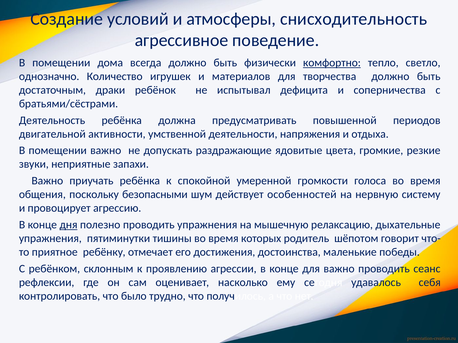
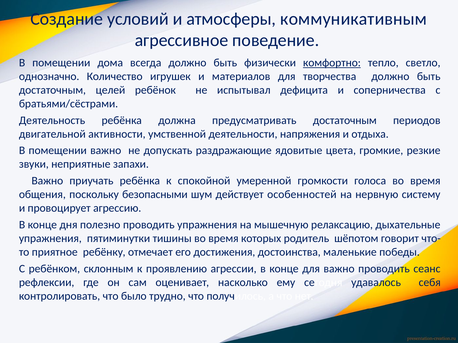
снисходительность: снисходительность -> коммуникативным
драки: драки -> целей
предусматривать повышенной: повышенной -> достаточным
дня underline: present -> none
